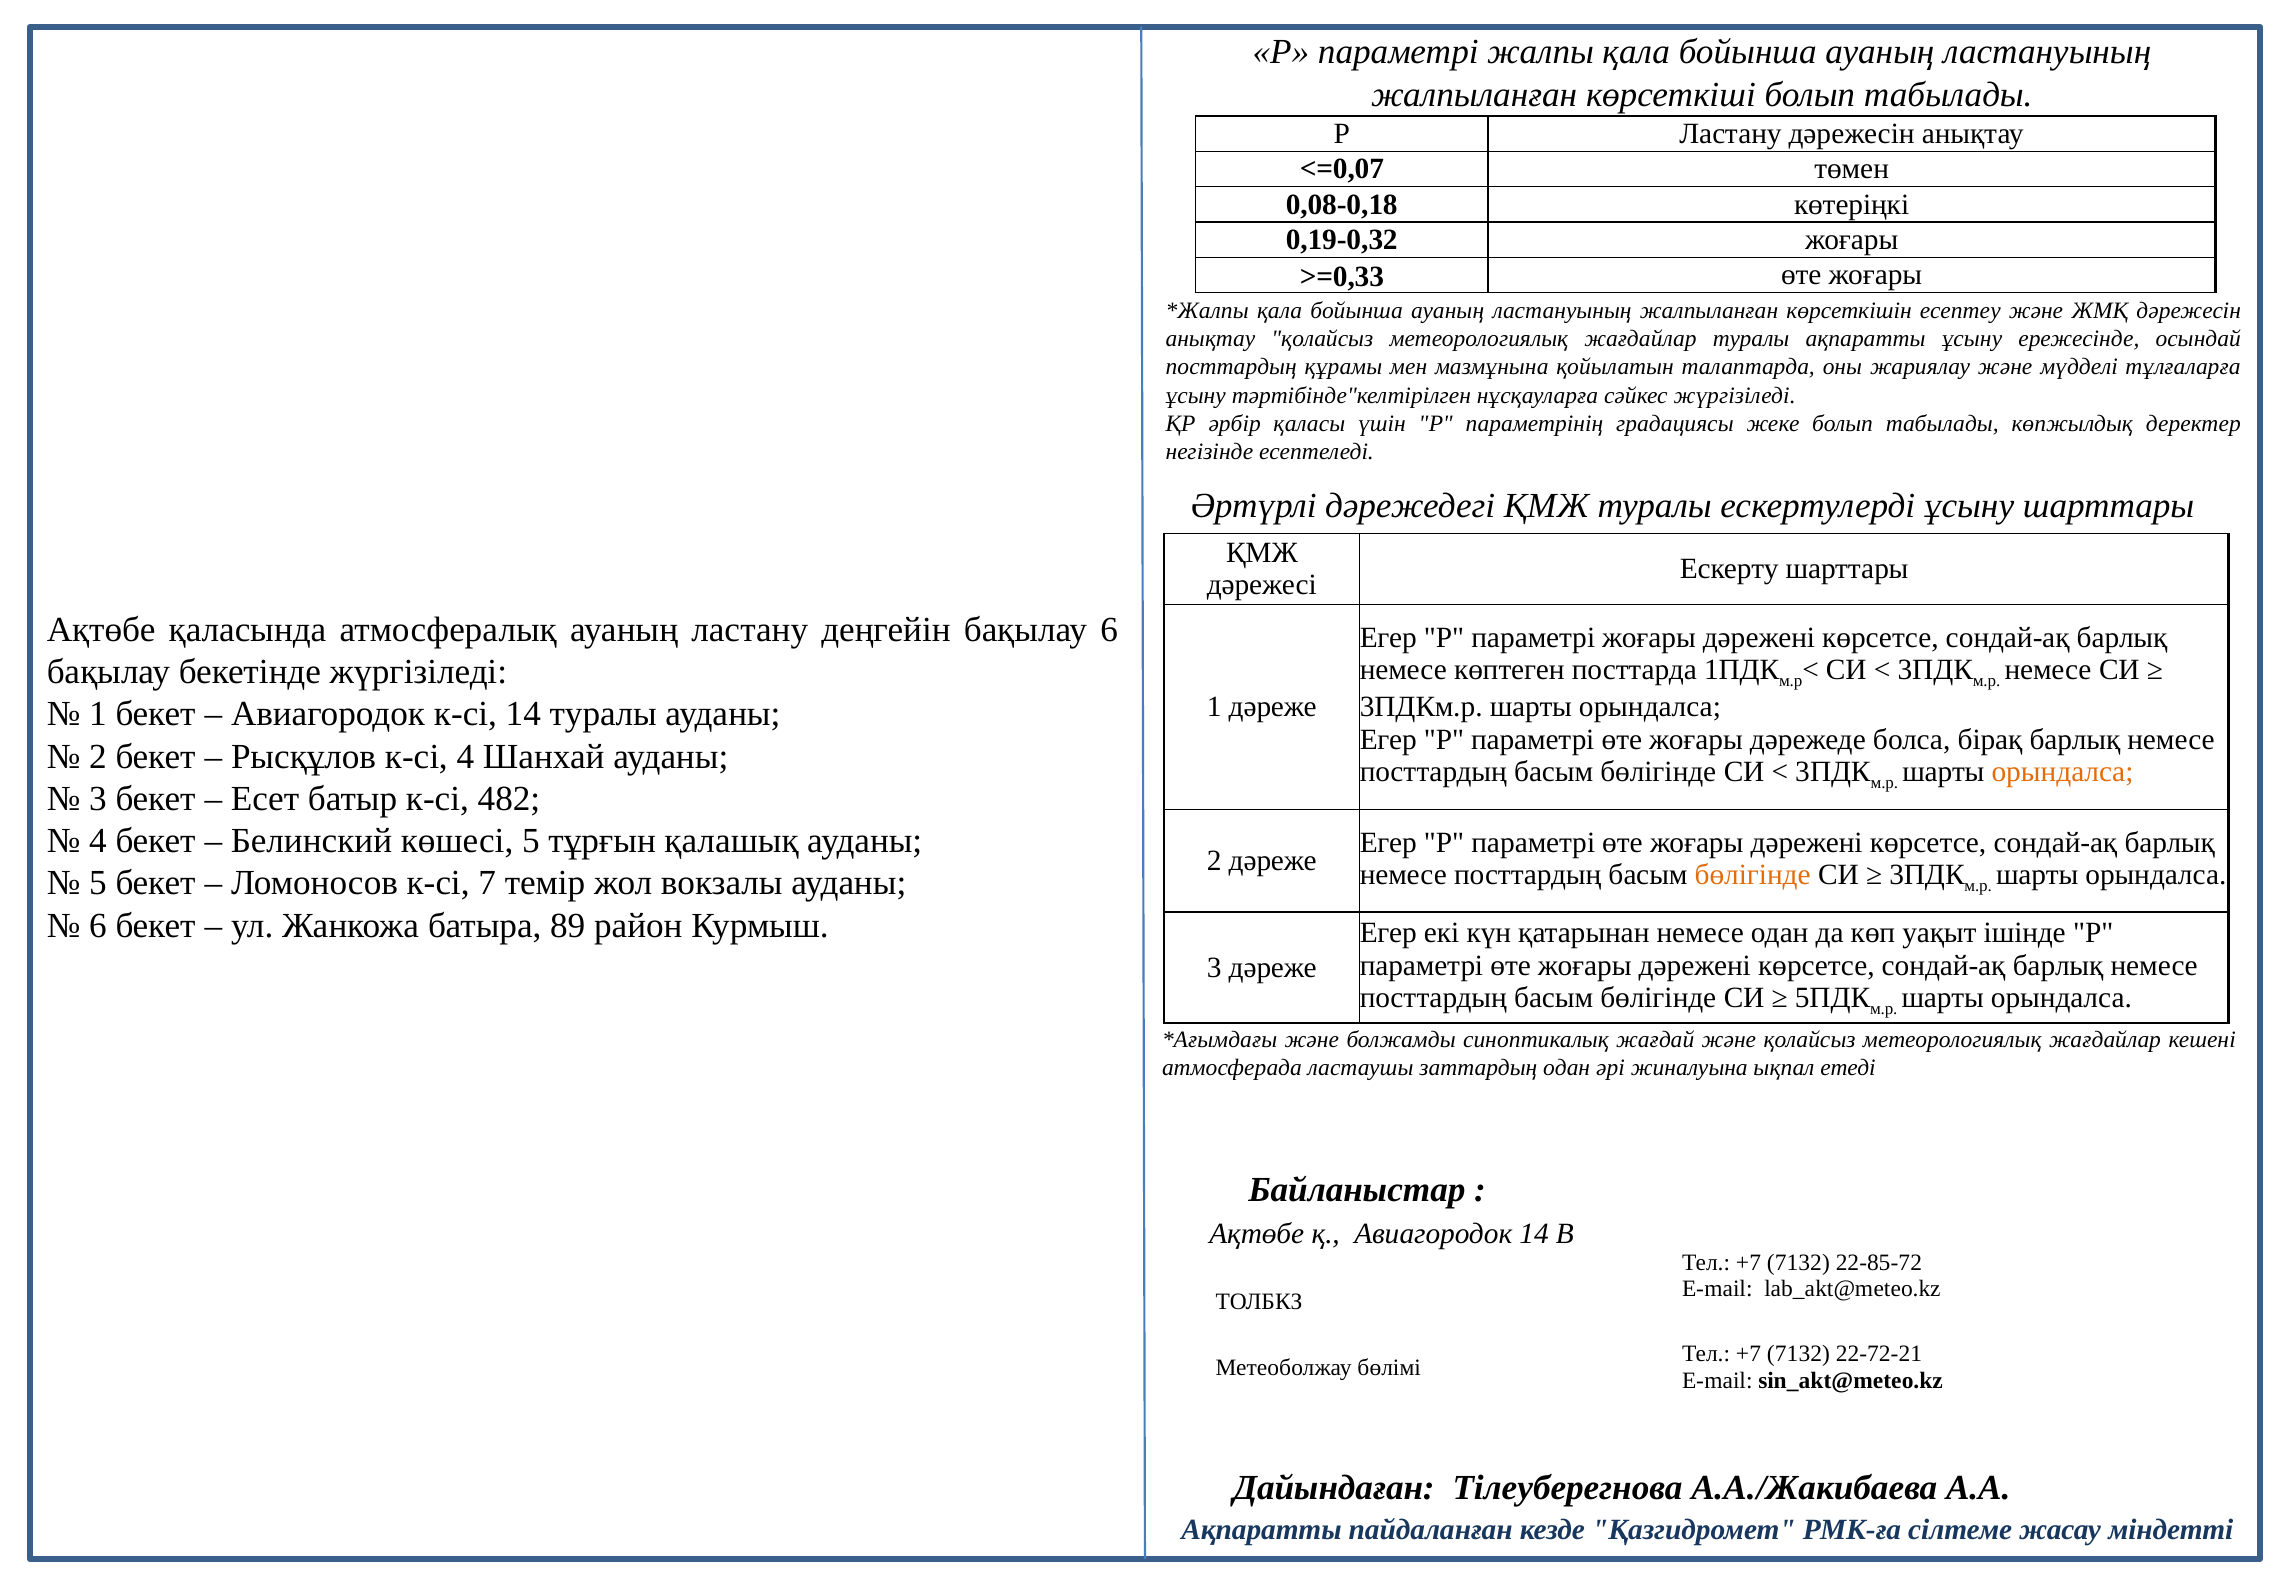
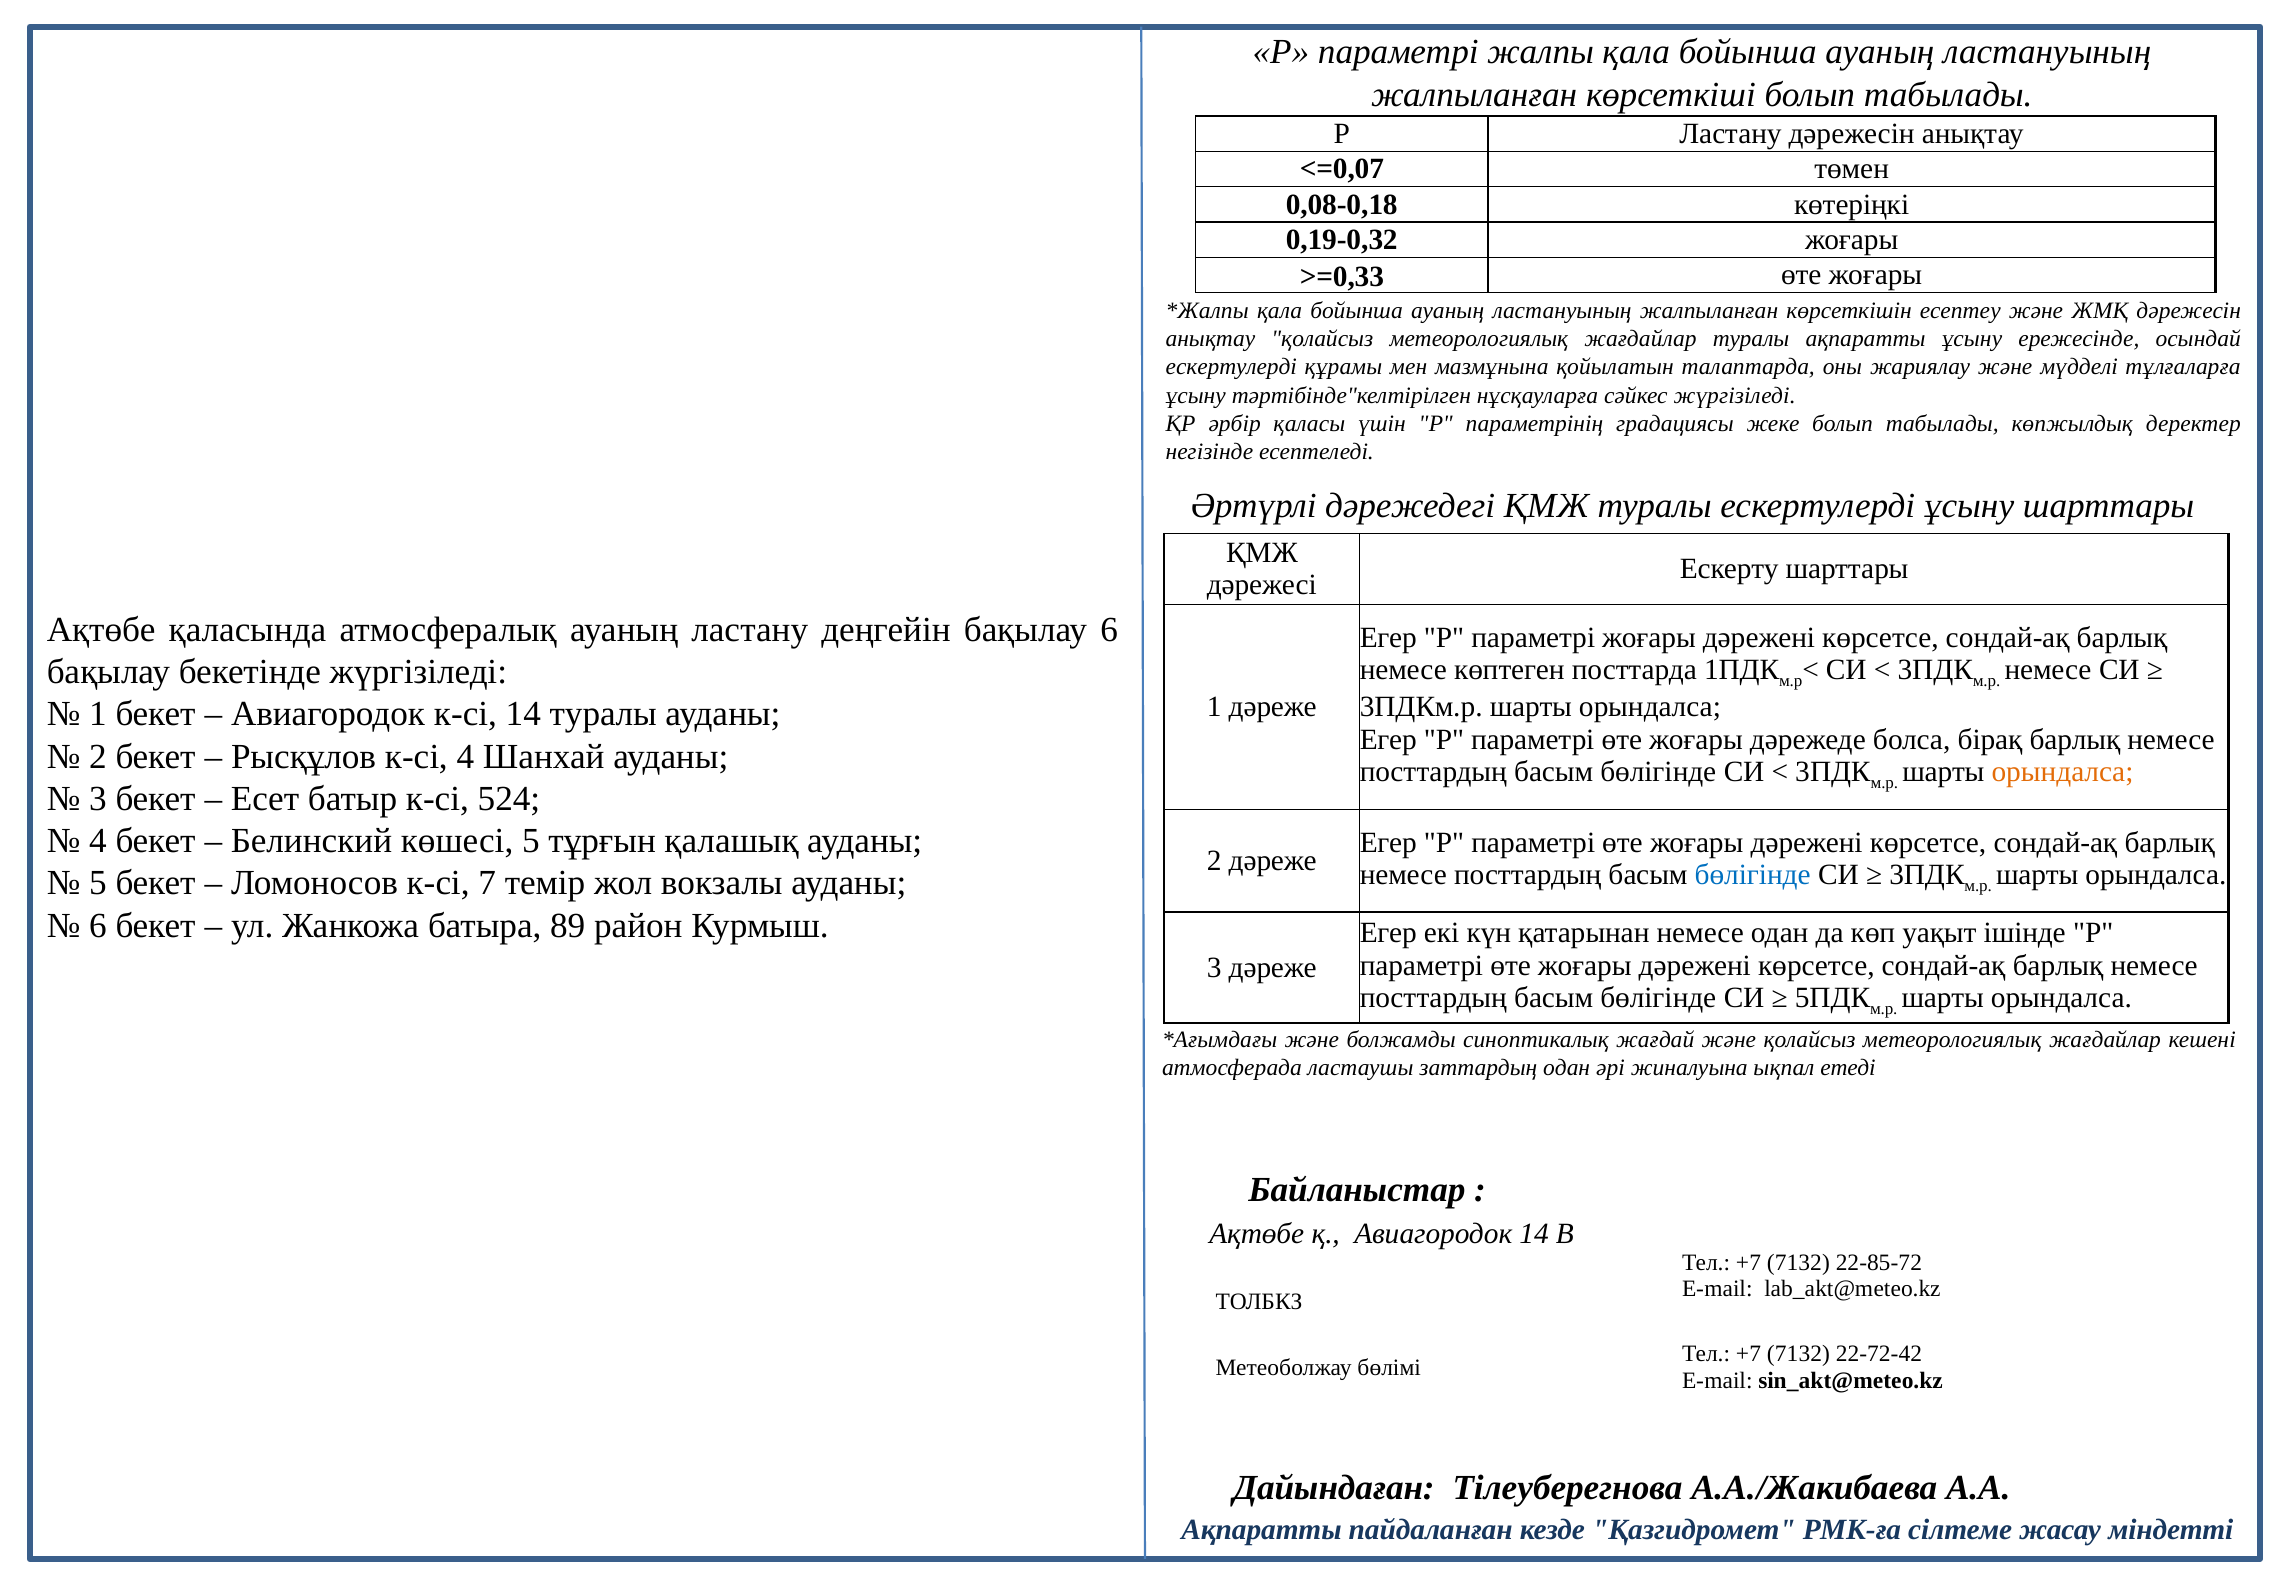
посттардың at (1231, 367): посттардың -> ескертулерді
482: 482 -> 524
бөлігінде at (1753, 874) colour: orange -> blue
22-72-21: 22-72-21 -> 22-72-42
